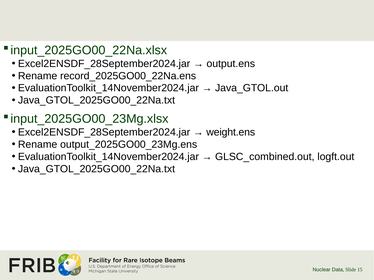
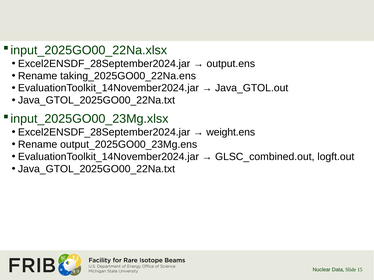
record_2025GO00_22Na.ens: record_2025GO00_22Na.ens -> taking_2025GO00_22Na.ens
